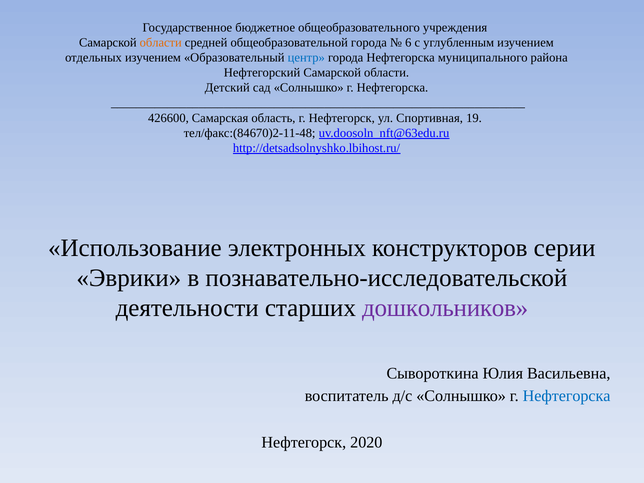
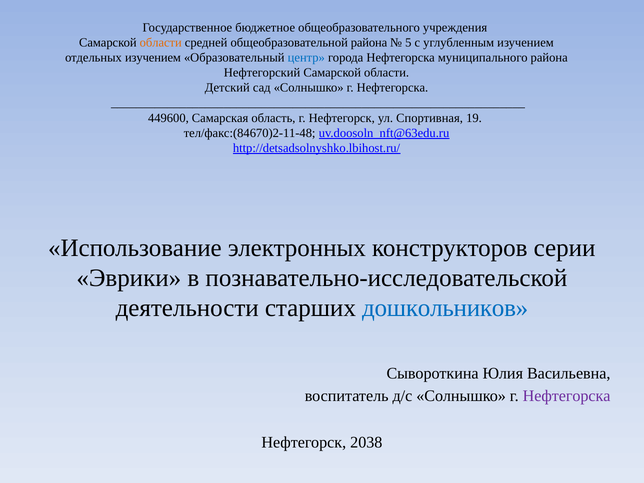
общеобразовательной города: города -> района
6: 6 -> 5
426600: 426600 -> 449600
дошкольников colour: purple -> blue
Нефтегорска at (567, 396) colour: blue -> purple
2020: 2020 -> 2038
